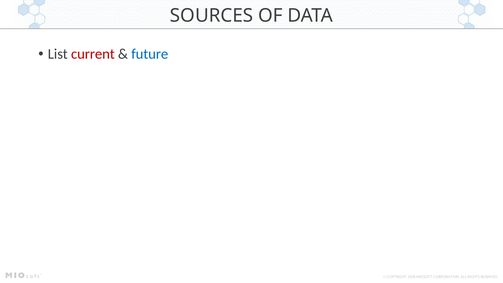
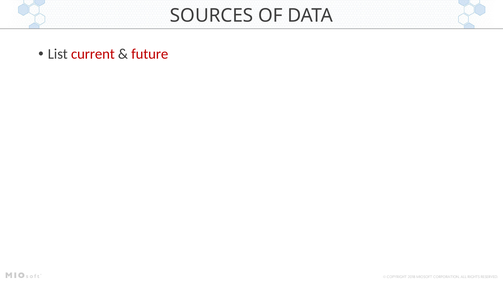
future colour: blue -> red
